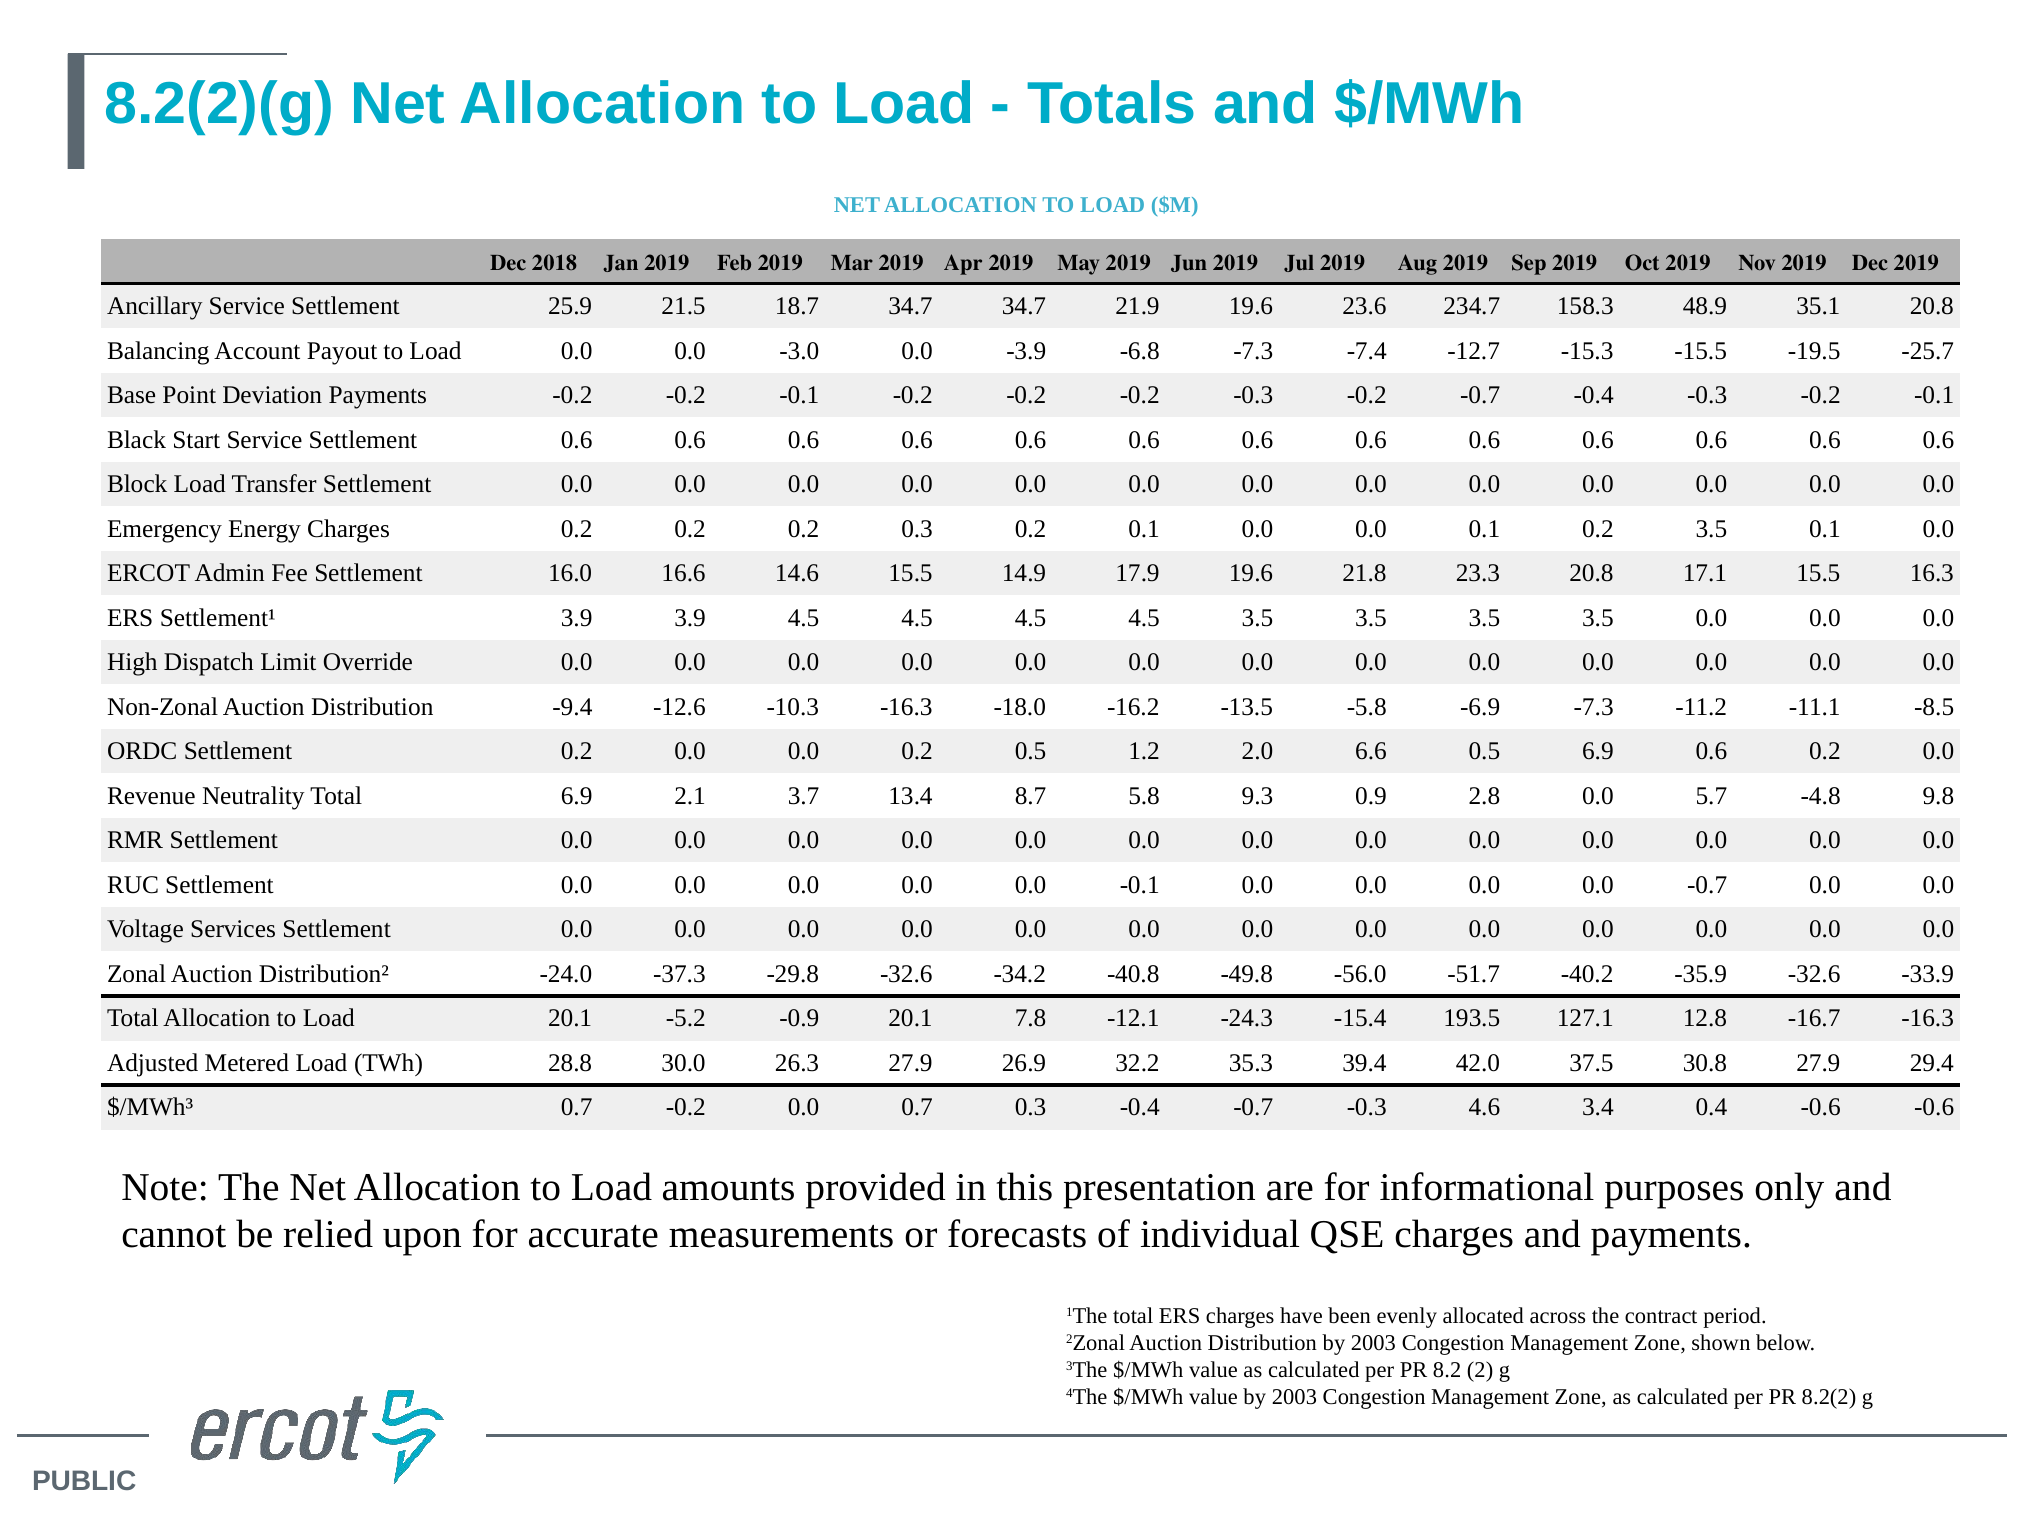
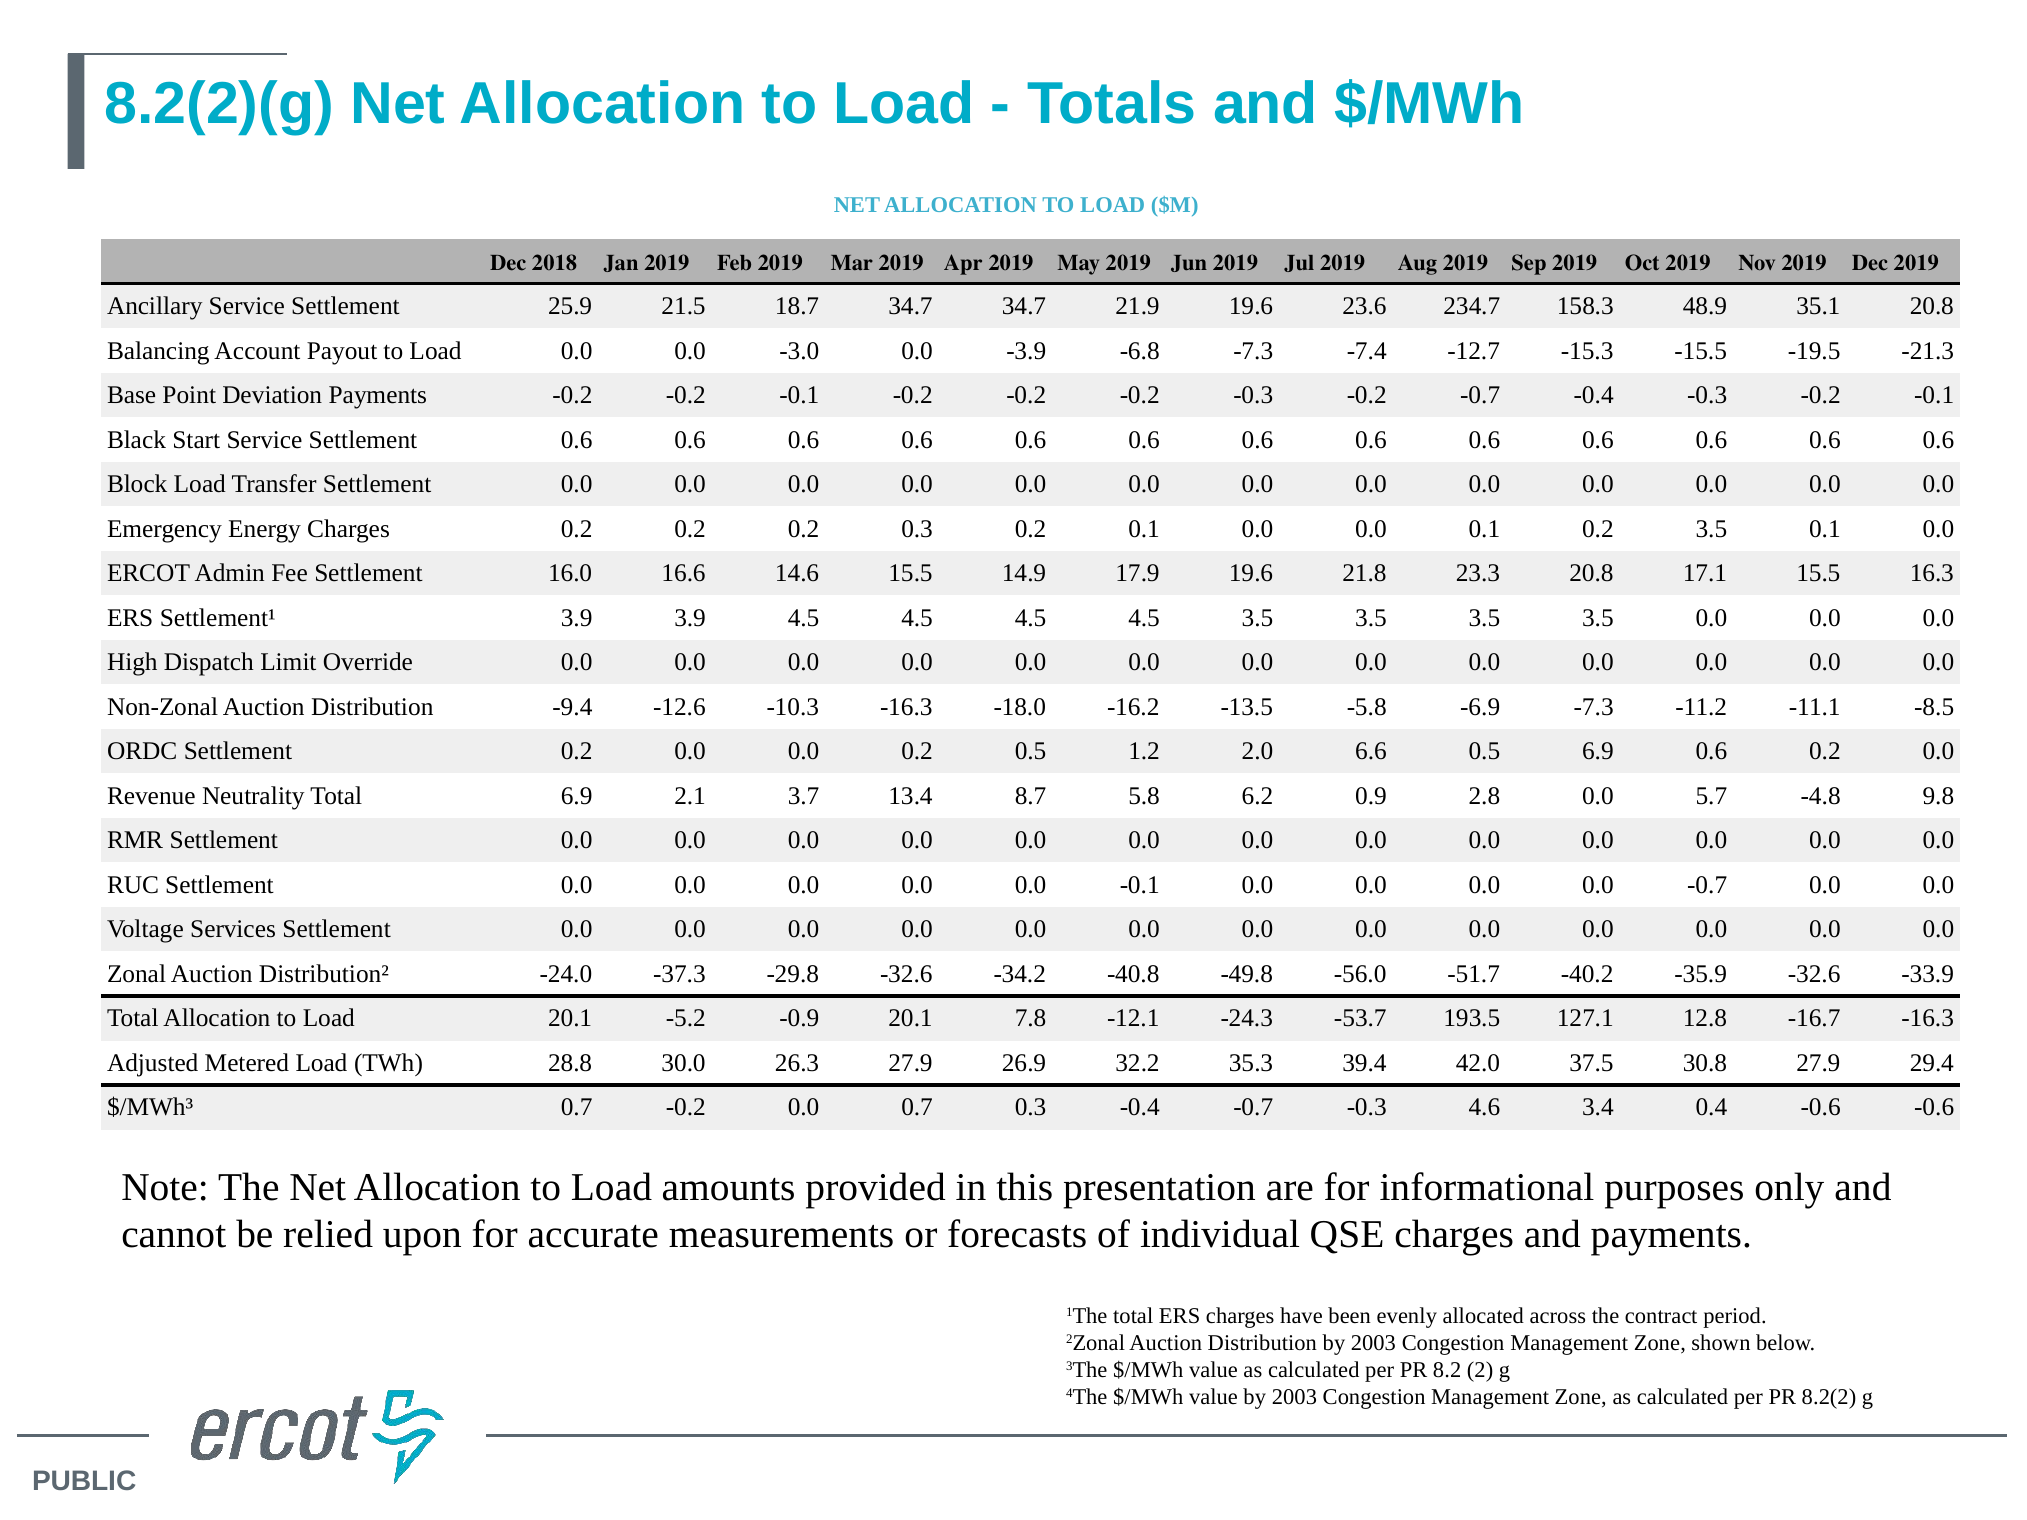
-25.7: -25.7 -> -21.3
9.3: 9.3 -> 6.2
-15.4: -15.4 -> -53.7
